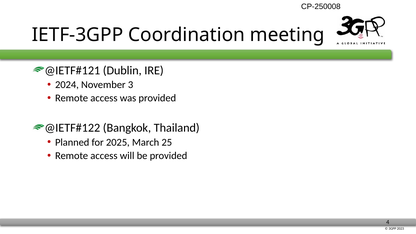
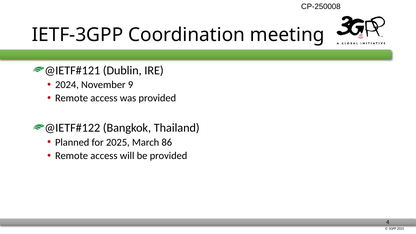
3: 3 -> 9
25: 25 -> 86
